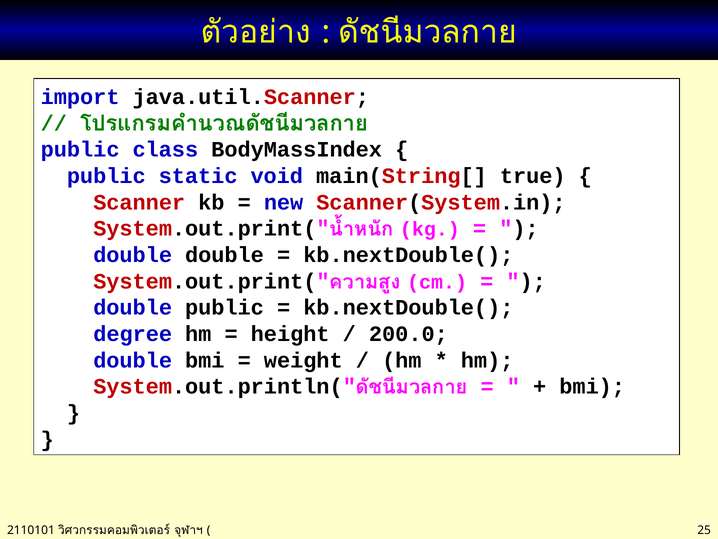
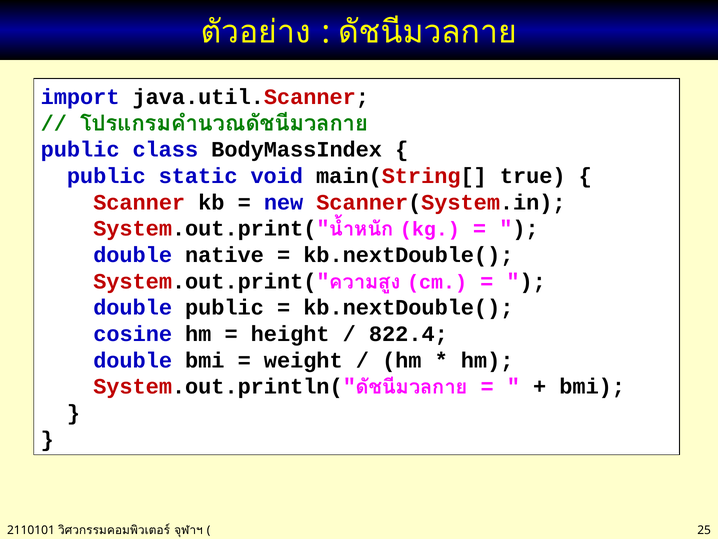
double double: double -> native
degree: degree -> cosine
200.0: 200.0 -> 822.4
